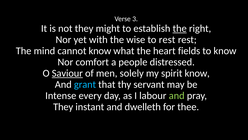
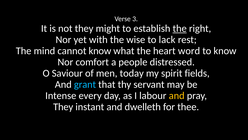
to rest: rest -> lack
fields: fields -> word
Saviour underline: present -> none
solely: solely -> today
spirit know: know -> fields
and at (177, 95) colour: light green -> yellow
